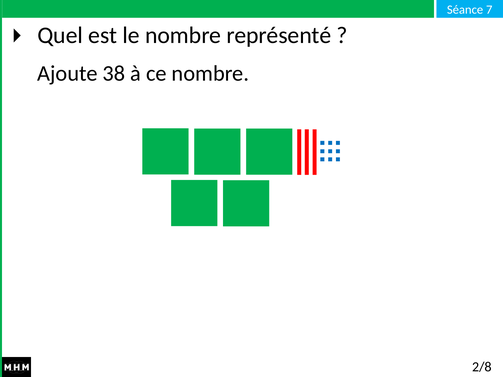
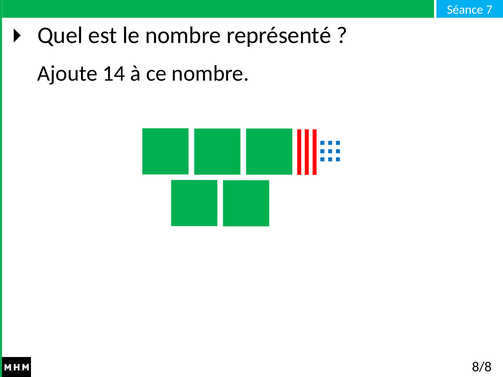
38: 38 -> 14
2/8: 2/8 -> 8/8
